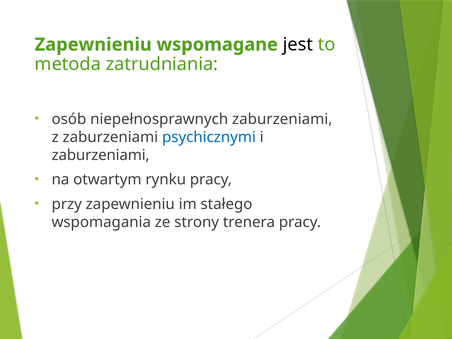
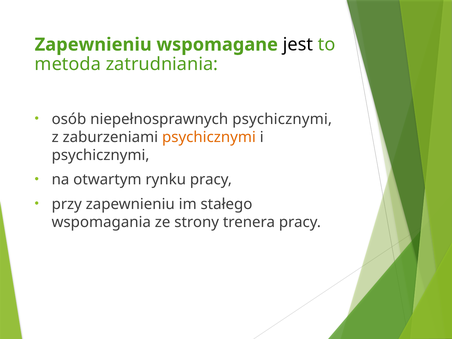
niepełnosprawnych zaburzeniami: zaburzeniami -> psychicznymi
psychicznymi at (209, 137) colour: blue -> orange
zaburzeniami at (101, 155): zaburzeniami -> psychicznymi
